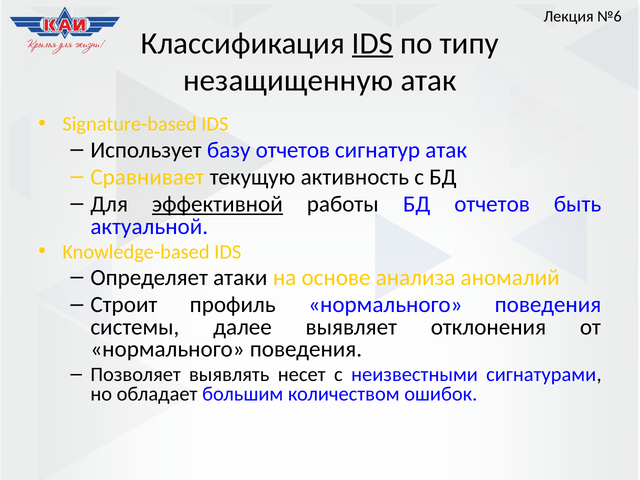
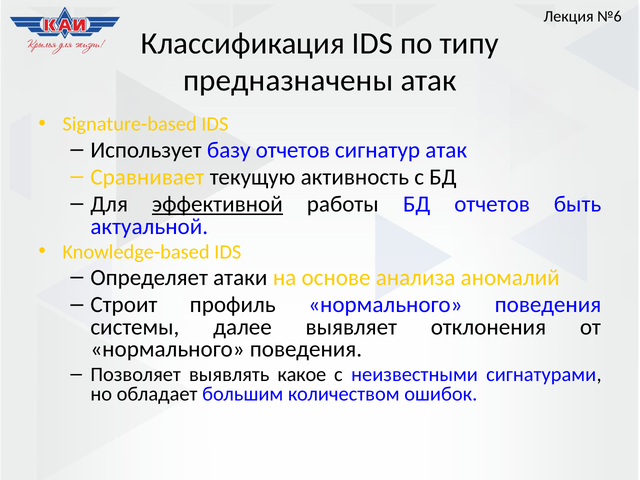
IDS at (373, 43) underline: present -> none
незащищенную: незащищенную -> предназначены
несет: несет -> какое
